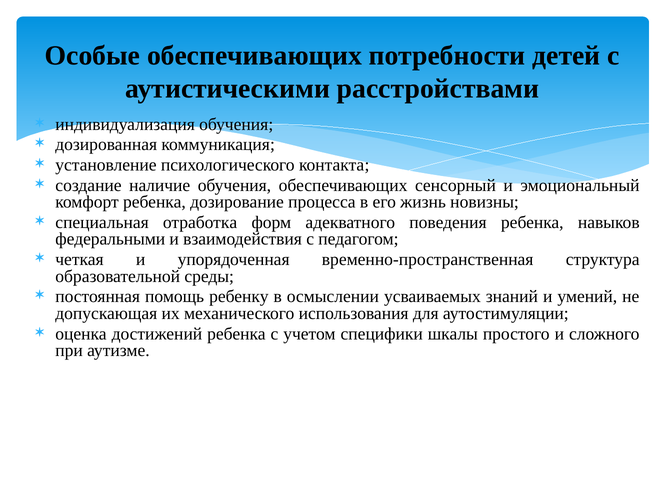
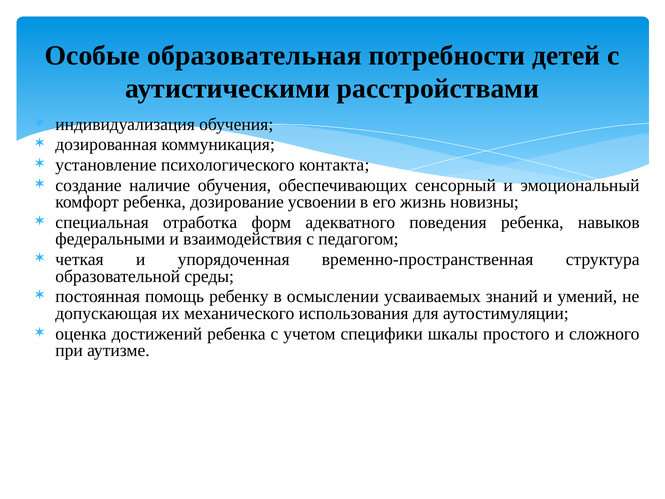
Особые обеспечивающих: обеспечивающих -> образовательная
процесса: процесса -> усвоении
